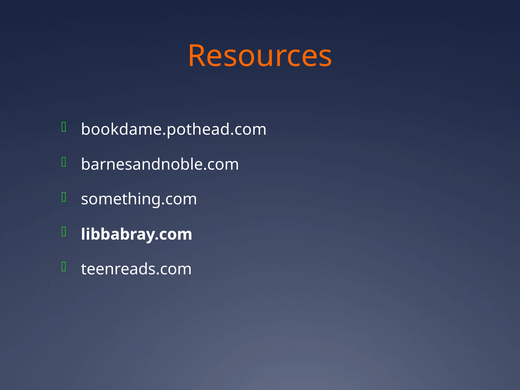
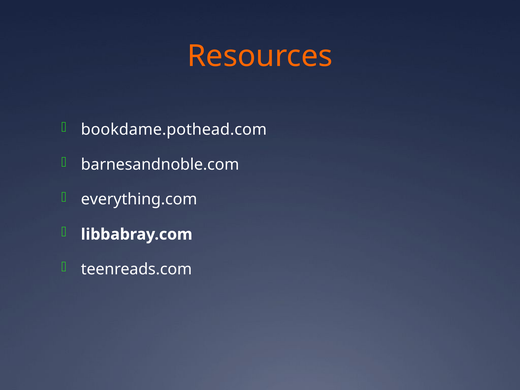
something.com: something.com -> everything.com
